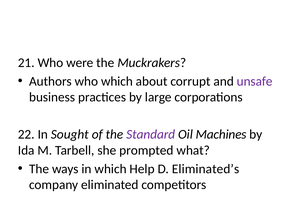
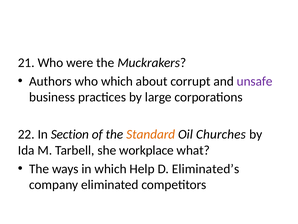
Sought: Sought -> Section
Standard colour: purple -> orange
Machines: Machines -> Churches
prompted: prompted -> workplace
